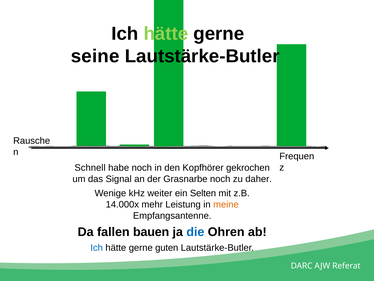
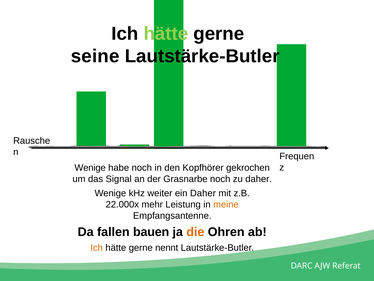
Schnell at (90, 168): Schnell -> Wenige
ein Selten: Selten -> Daher
14.000x: 14.000x -> 22.000x
die colour: blue -> orange
Ich at (97, 247) colour: blue -> orange
guten: guten -> nennt
